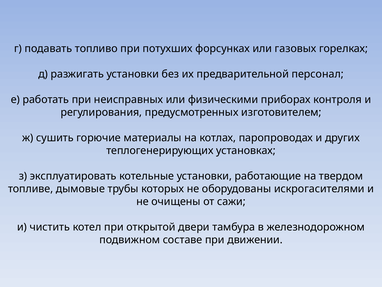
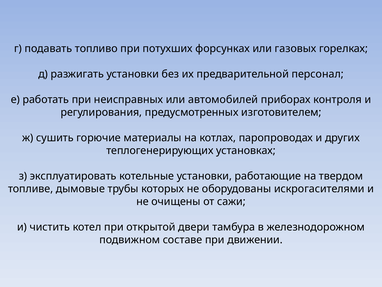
физическими: физическими -> автомобилей
